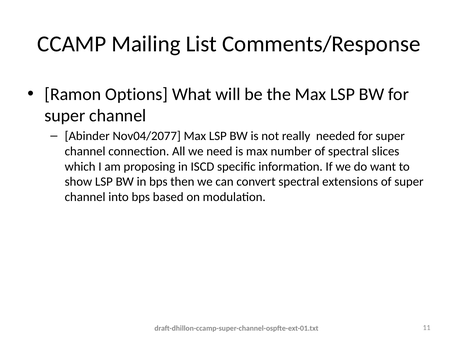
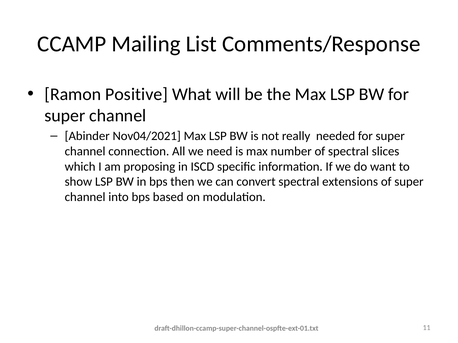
Options: Options -> Positive
Nov04/2077: Nov04/2077 -> Nov04/2021
